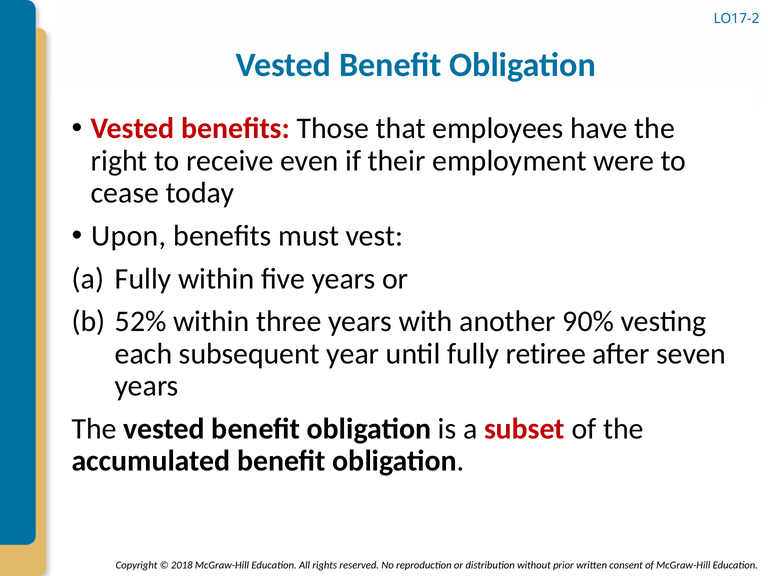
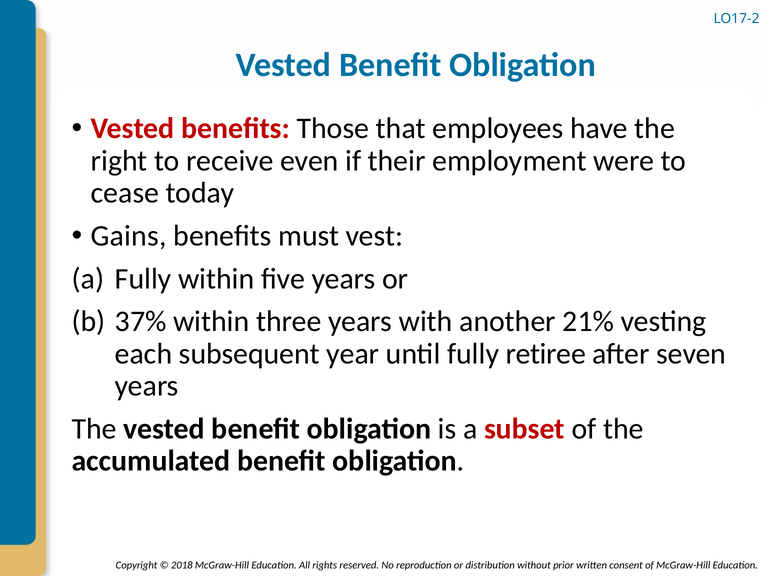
Upon: Upon -> Gains
52%: 52% -> 37%
90%: 90% -> 21%
